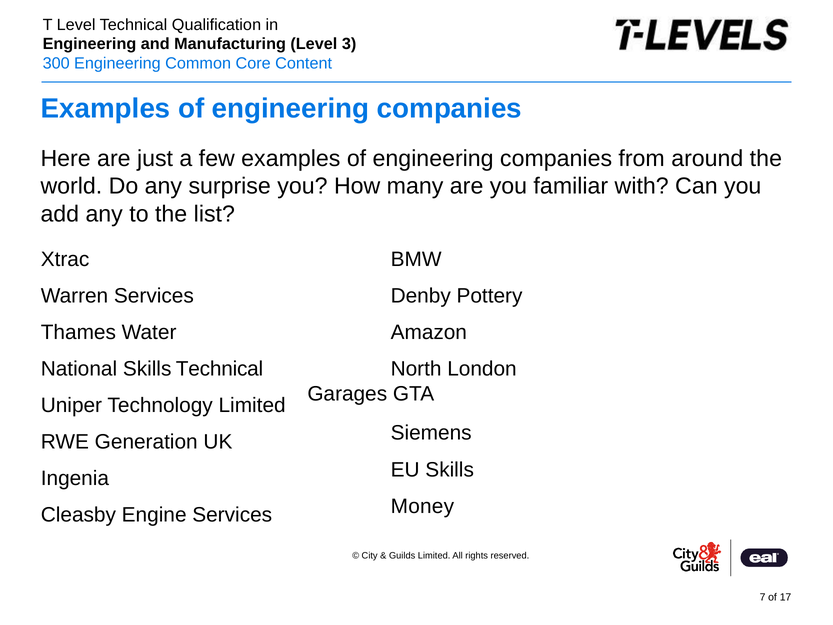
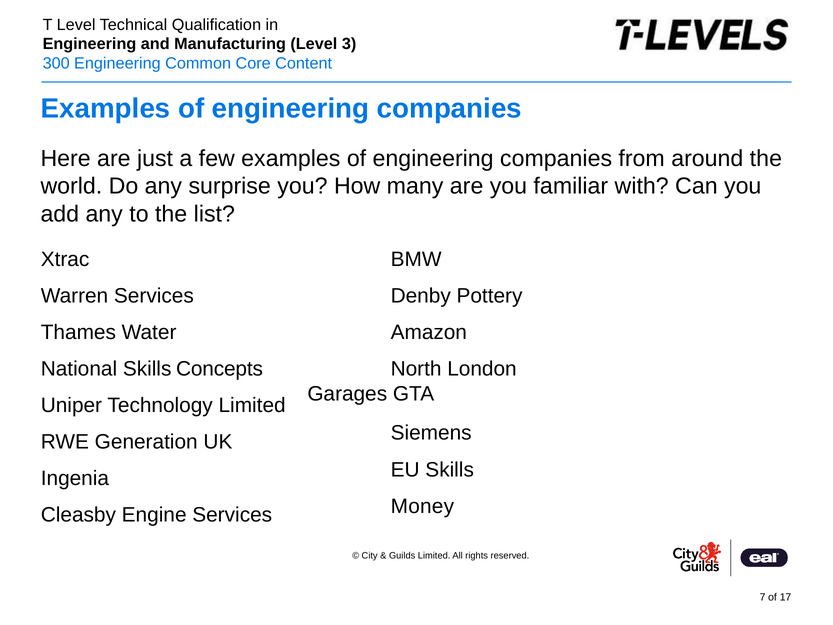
Skills Technical: Technical -> Concepts
